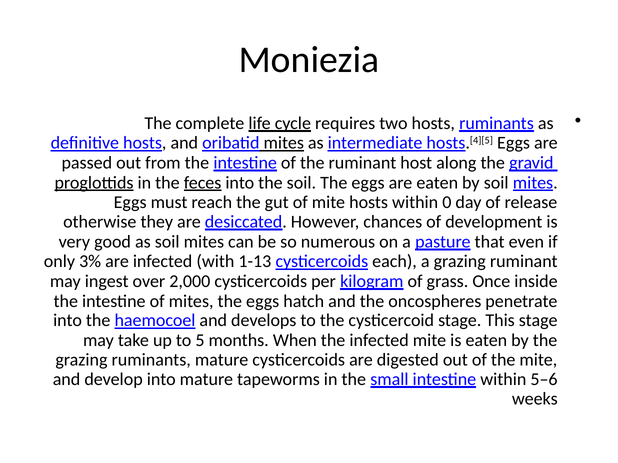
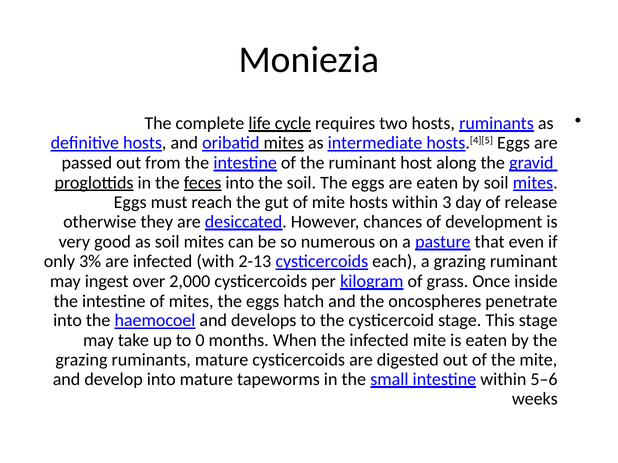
0: 0 -> 3
1-13: 1-13 -> 2-13
5: 5 -> 0
